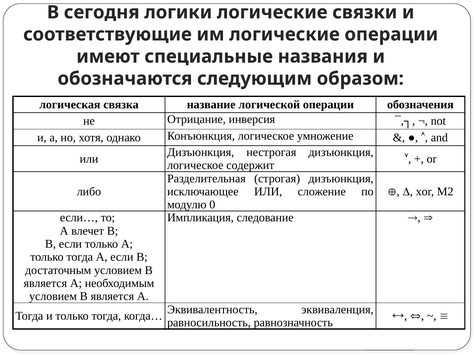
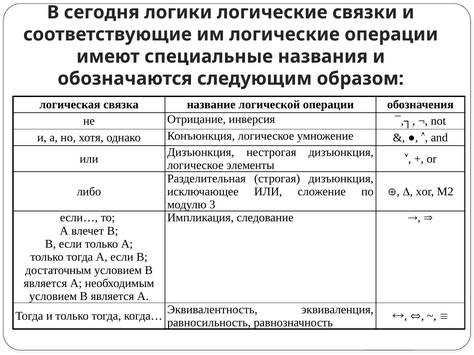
содержит: содержит -> элементы
0: 0 -> 3
